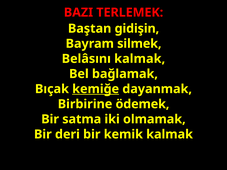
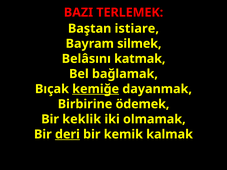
gidişin: gidişin -> istiare
Belâsını kalmak: kalmak -> katmak
satma: satma -> keklik
deri underline: none -> present
